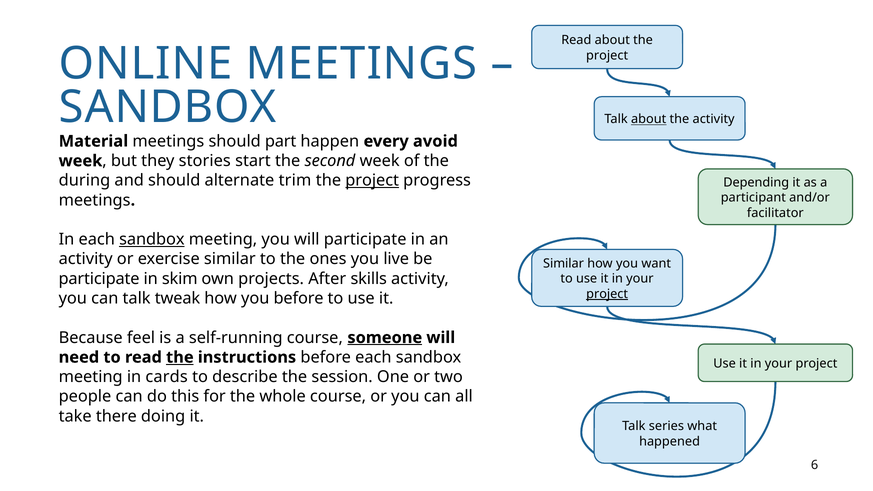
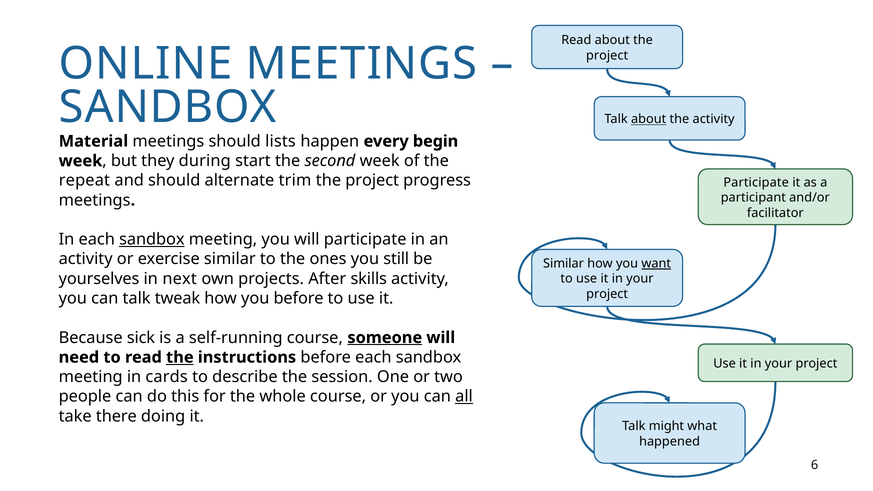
part: part -> lists
avoid: avoid -> begin
stories: stories -> during
during: during -> repeat
project at (372, 181) underline: present -> none
Depending at (756, 182): Depending -> Participate
live: live -> still
want underline: none -> present
participate at (99, 279): participate -> yourselves
skim: skim -> next
project at (607, 294) underline: present -> none
feel: feel -> sick
all underline: none -> present
series: series -> might
